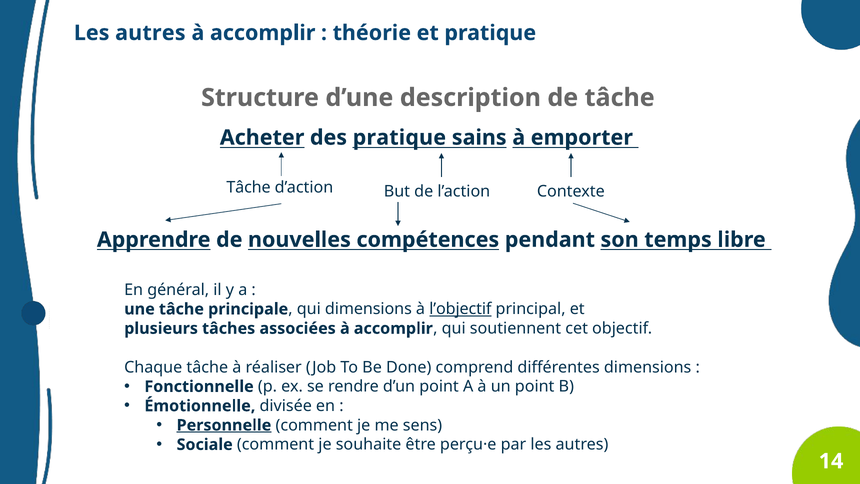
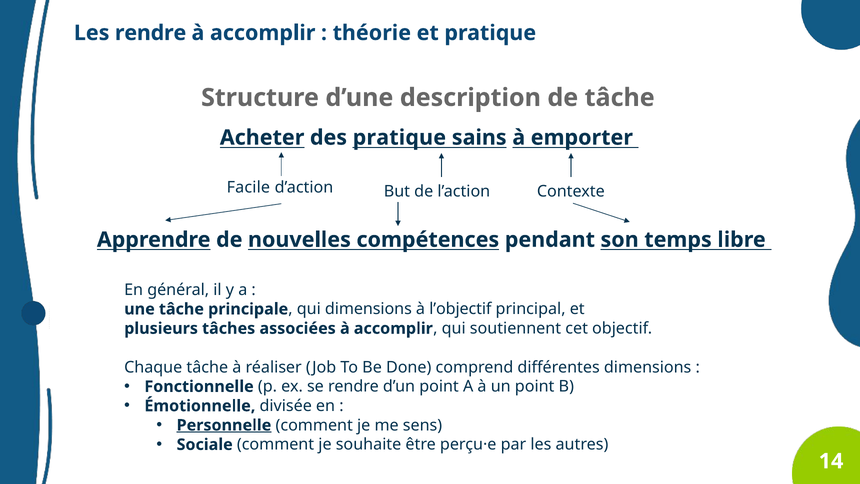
autres at (150, 33): autres -> rendre
Tâche at (249, 187): Tâche -> Facile
l’objectif underline: present -> none
